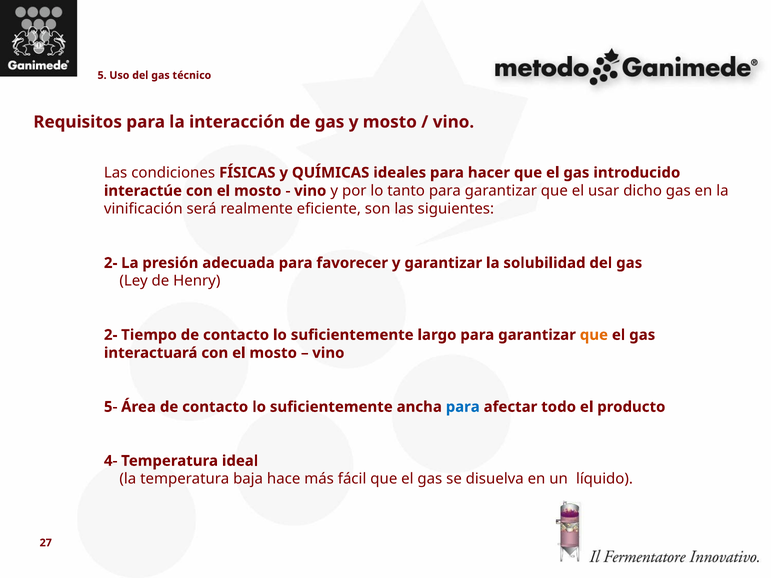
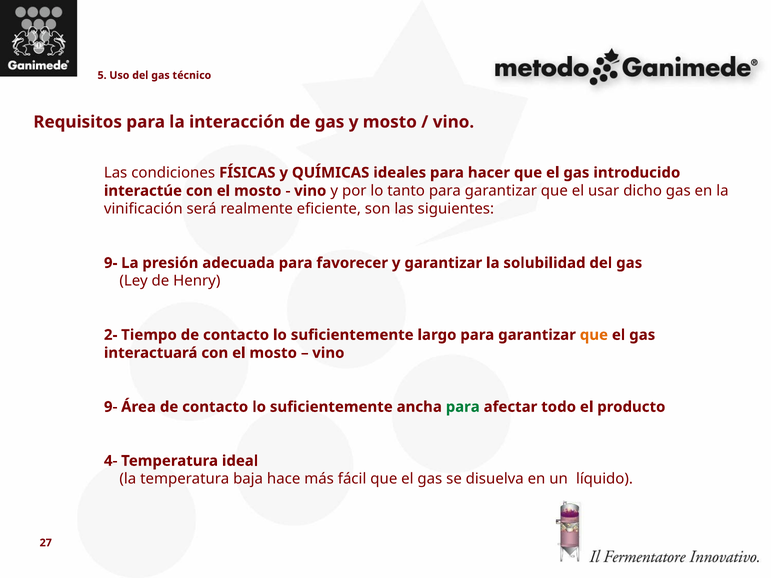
2- at (111, 263): 2- -> 9-
5- at (111, 407): 5- -> 9-
para at (463, 407) colour: blue -> green
